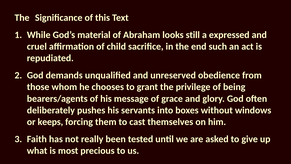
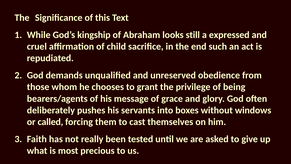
material: material -> kingship
keeps: keeps -> called
